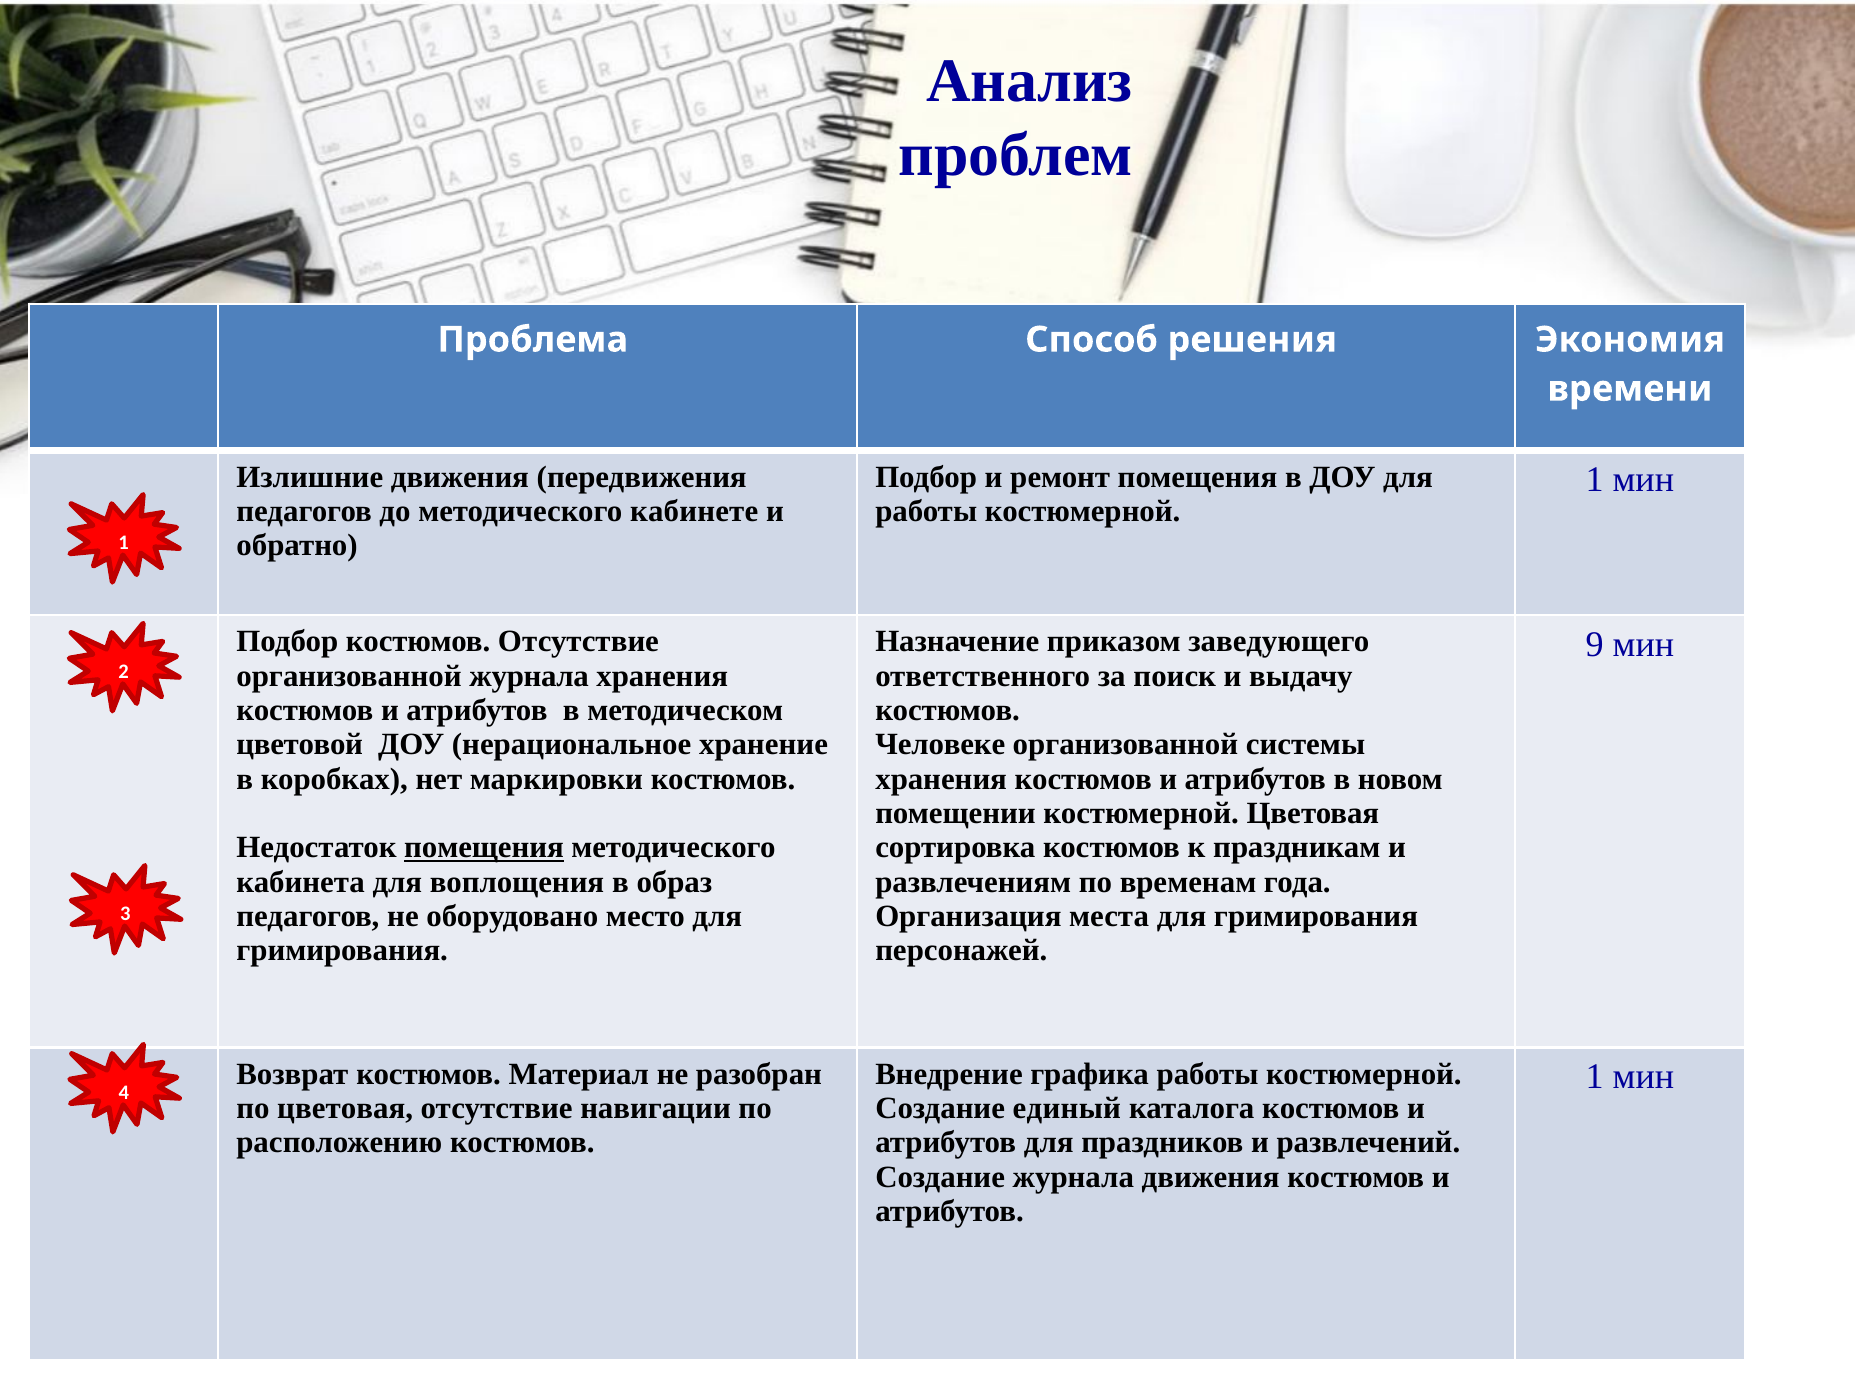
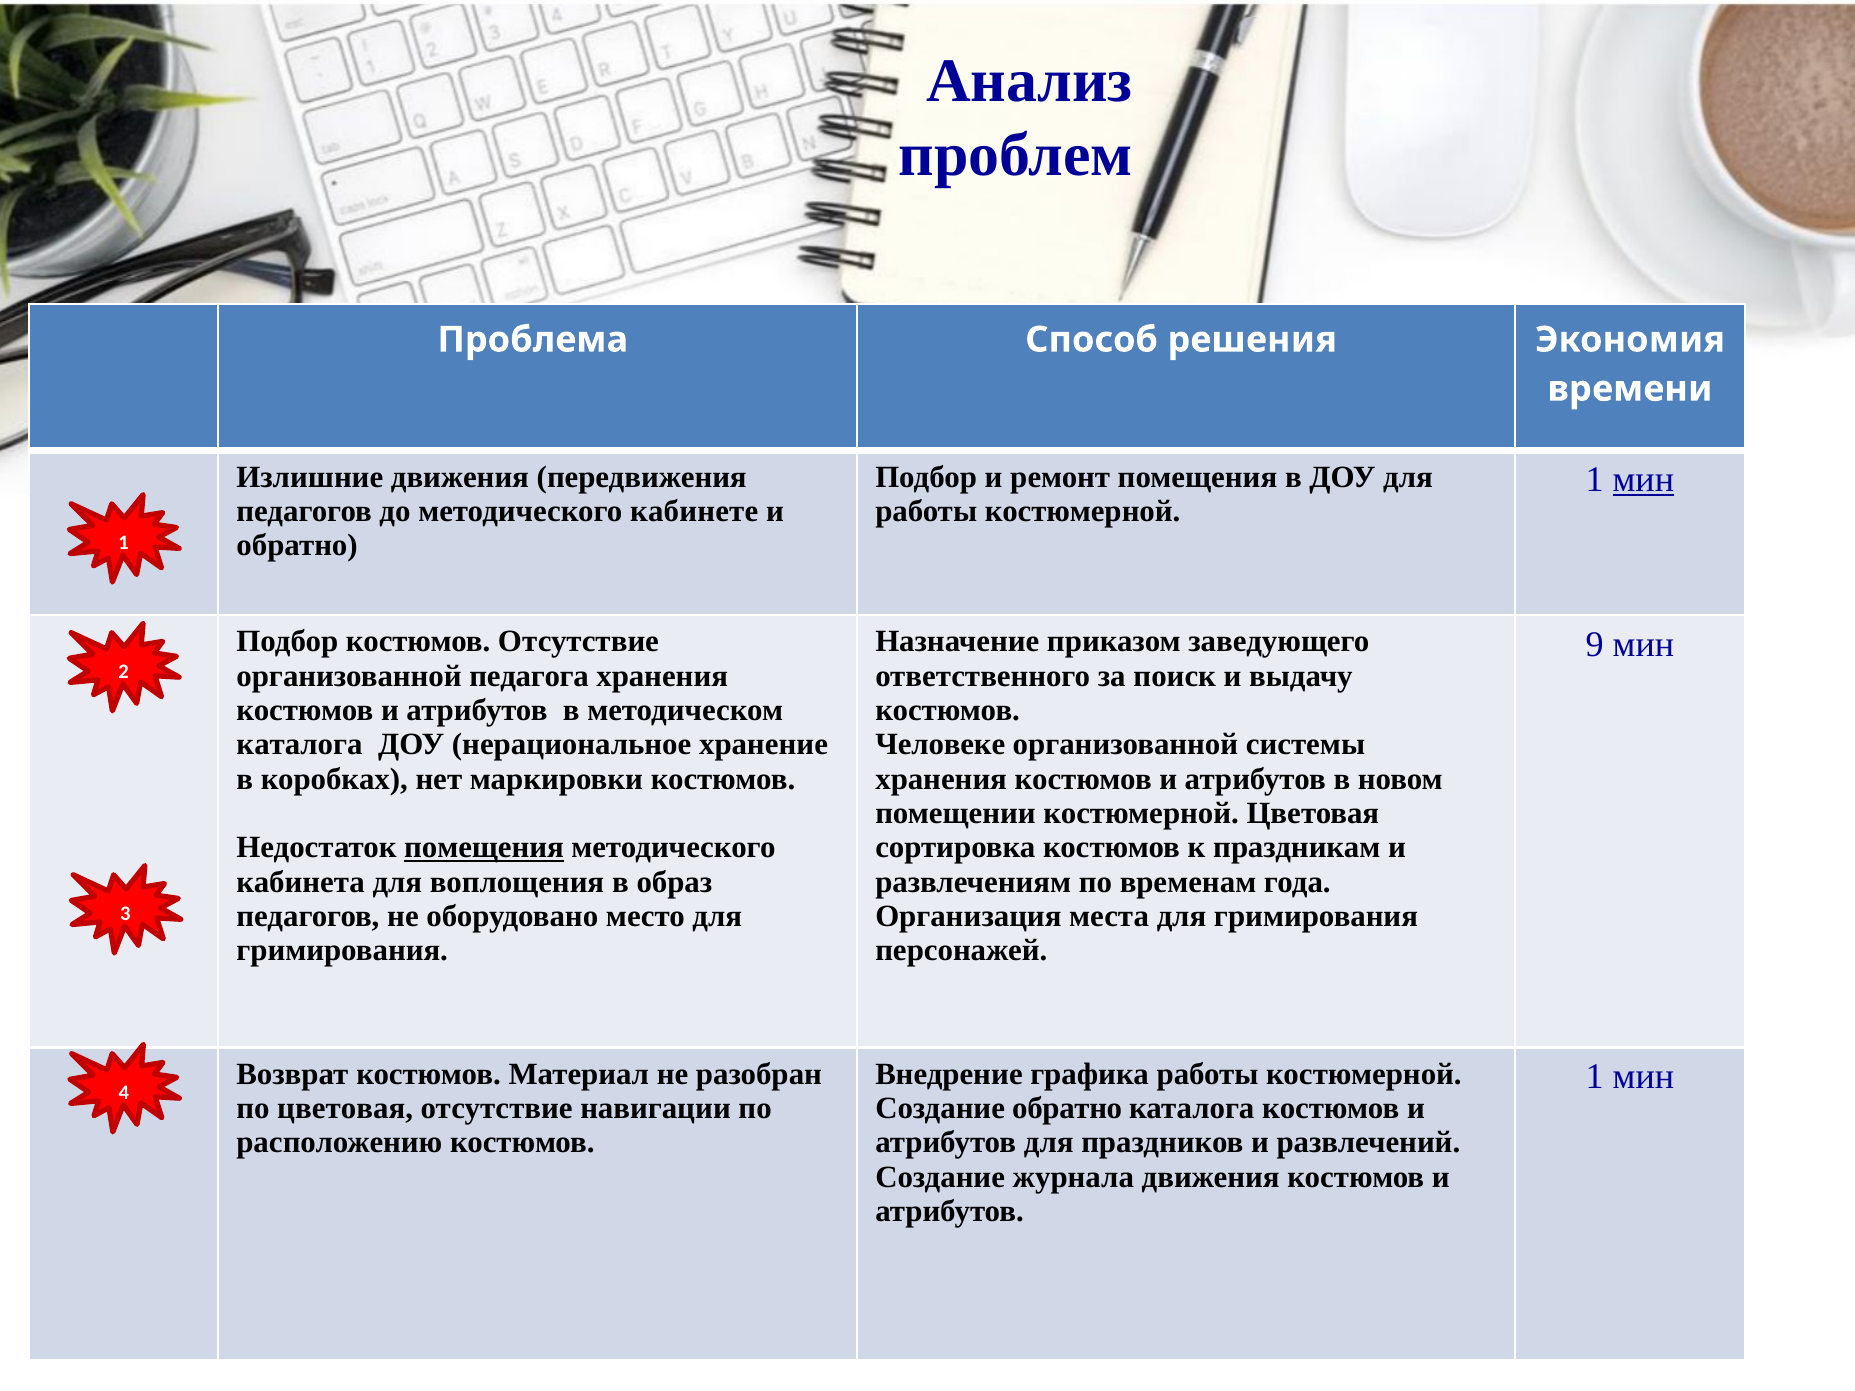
мин at (1643, 480) underline: none -> present
организованной журнала: журнала -> педагога
цветовой at (300, 745): цветовой -> каталога
Создание единый: единый -> обратно
